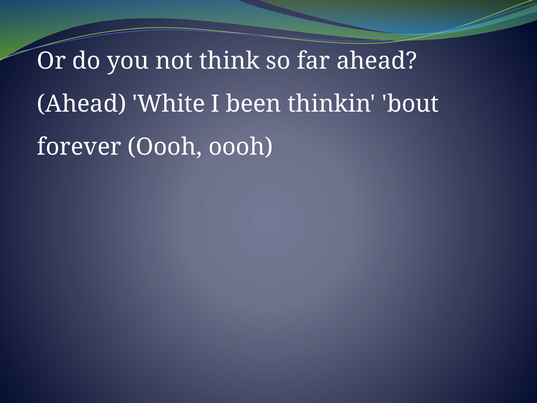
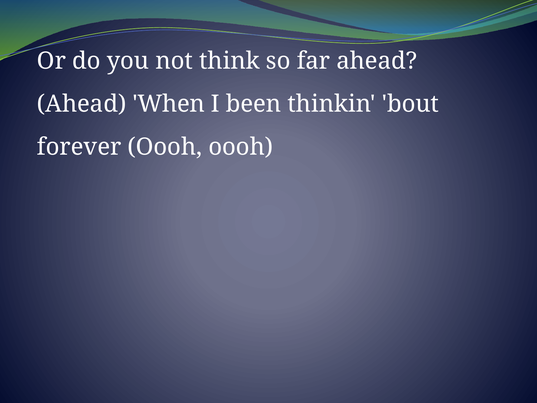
White: White -> When
